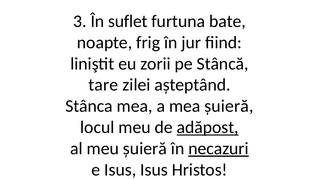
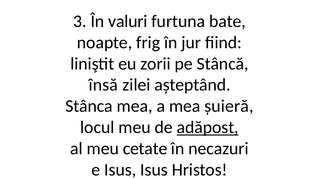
suflet: suflet -> valuri
tare: tare -> însă
meu șuieră: șuieră -> cetate
necazuri underline: present -> none
